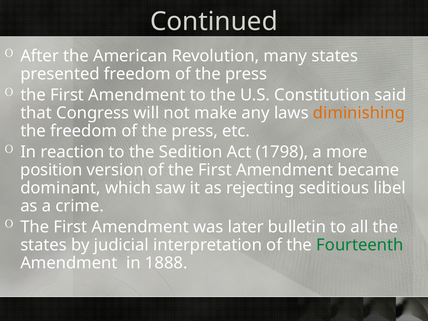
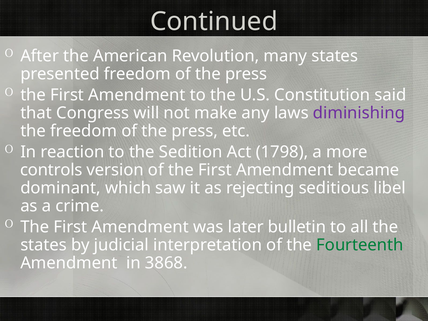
diminishing colour: orange -> purple
position: position -> controls
1888: 1888 -> 3868
